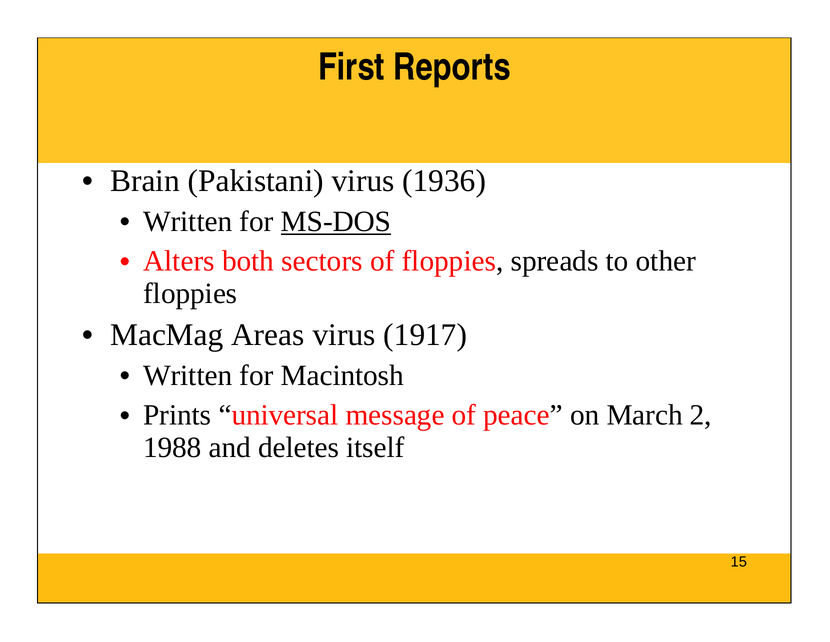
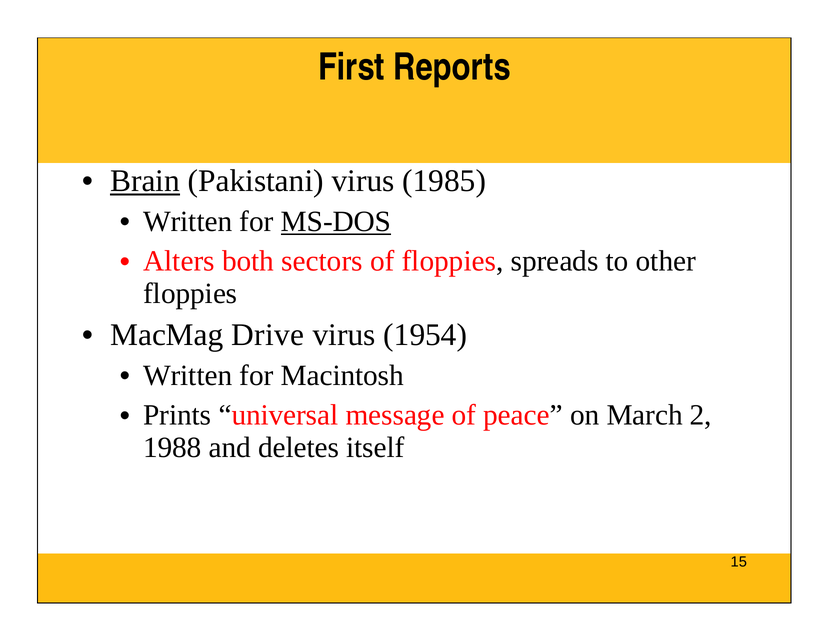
Brain underline: none -> present
1936: 1936 -> 1985
Areas: Areas -> Drive
1917: 1917 -> 1954
